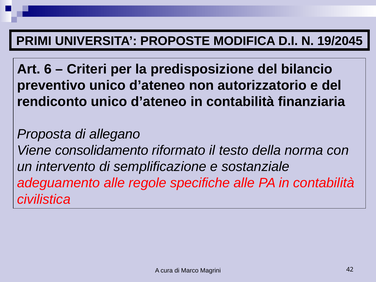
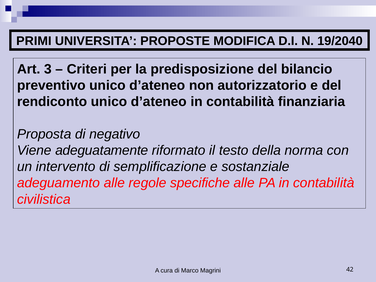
19/2045: 19/2045 -> 19/2040
6: 6 -> 3
allegano: allegano -> negativo
consolidamento: consolidamento -> adeguatamente
